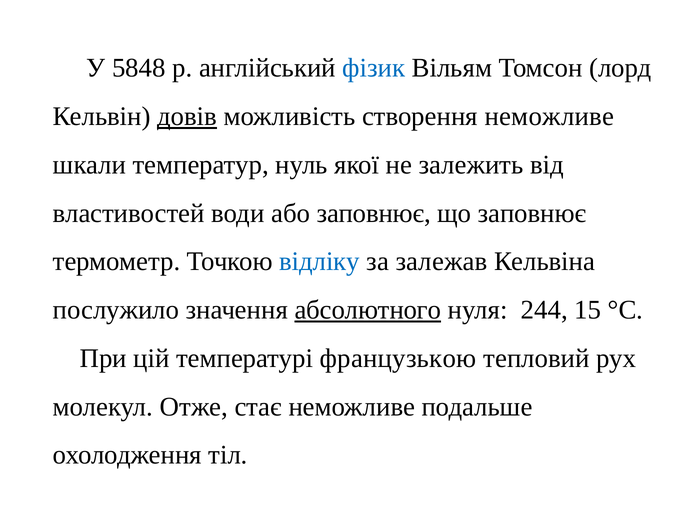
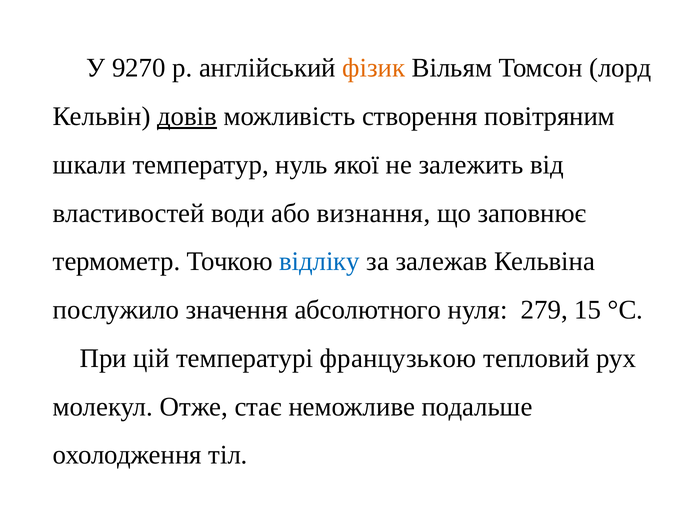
5848: 5848 -> 9270
фізик colour: blue -> orange
створення неможливе: неможливе -> повітряним
або заповнює: заповнює -> визнання
абсолютного underline: present -> none
244: 244 -> 279
